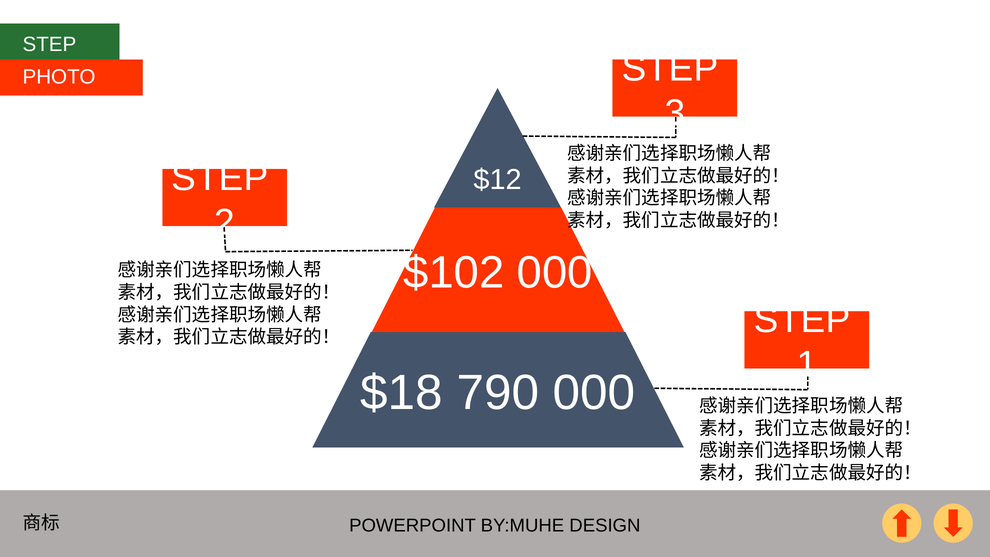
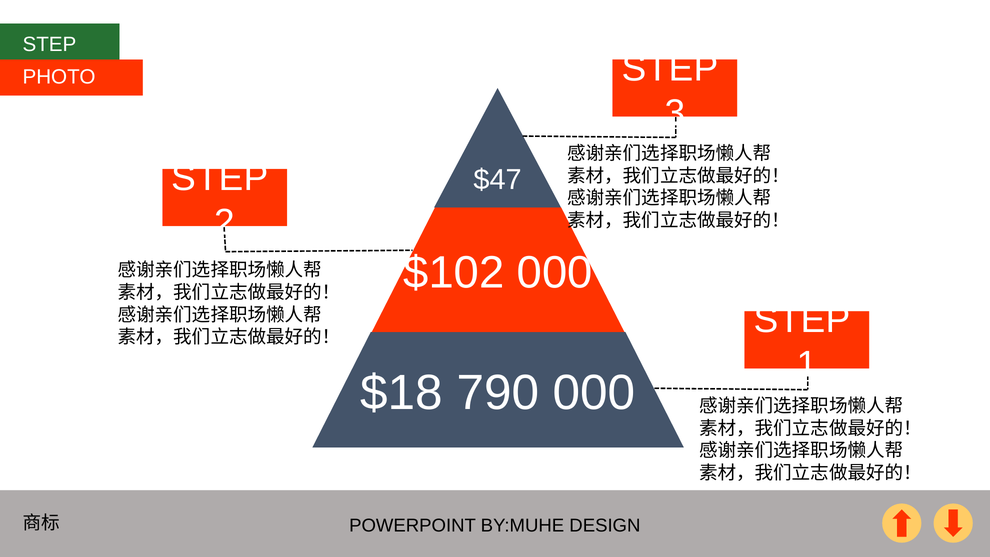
$12: $12 -> $47
